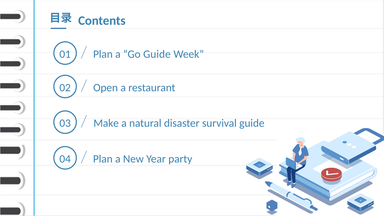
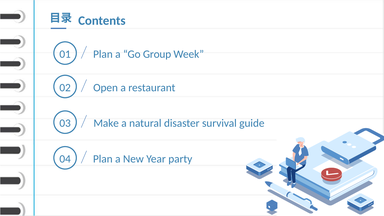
Go Guide: Guide -> Group
